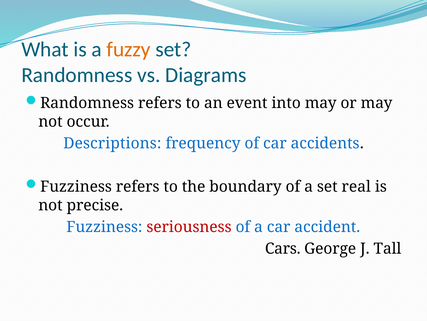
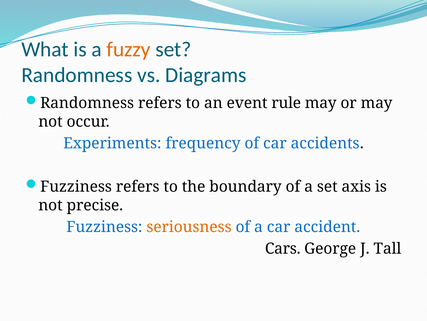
into: into -> rule
Descriptions: Descriptions -> Experiments
real: real -> axis
seriousness colour: red -> orange
